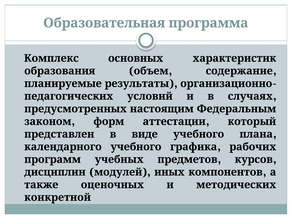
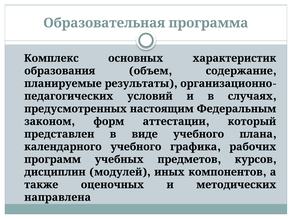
конкретной: конкретной -> направлена
